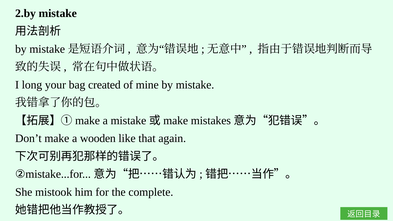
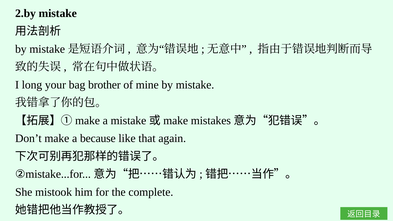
created: created -> brother
wooden: wooden -> because
